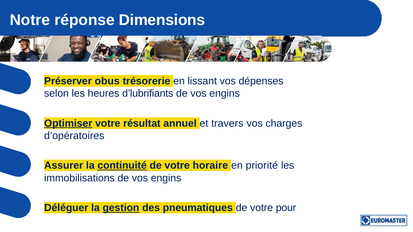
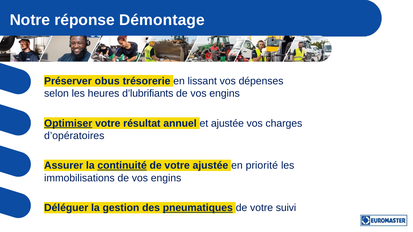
Dimensions: Dimensions -> Démontage
et travers: travers -> ajustée
votre horaire: horaire -> ajustée
gestion underline: present -> none
pneumatiques underline: none -> present
pour: pour -> suivi
